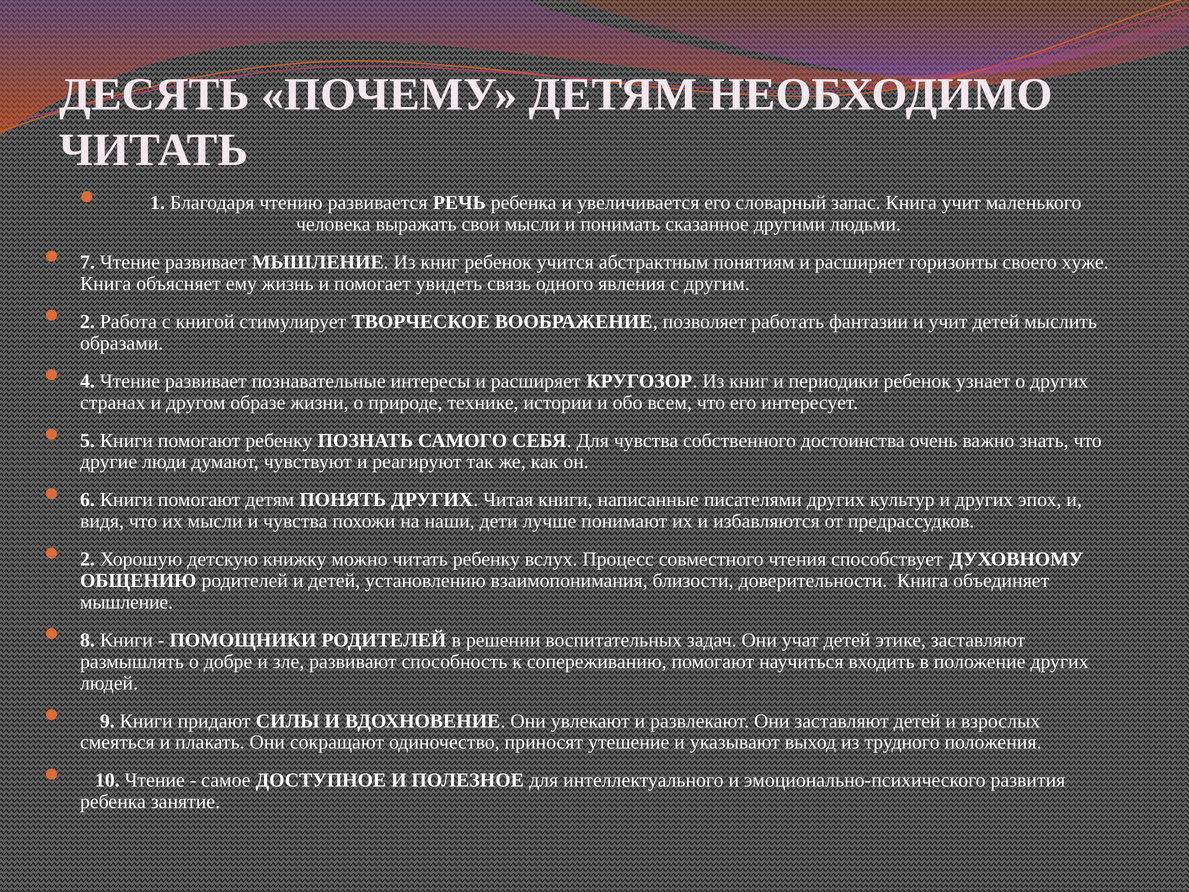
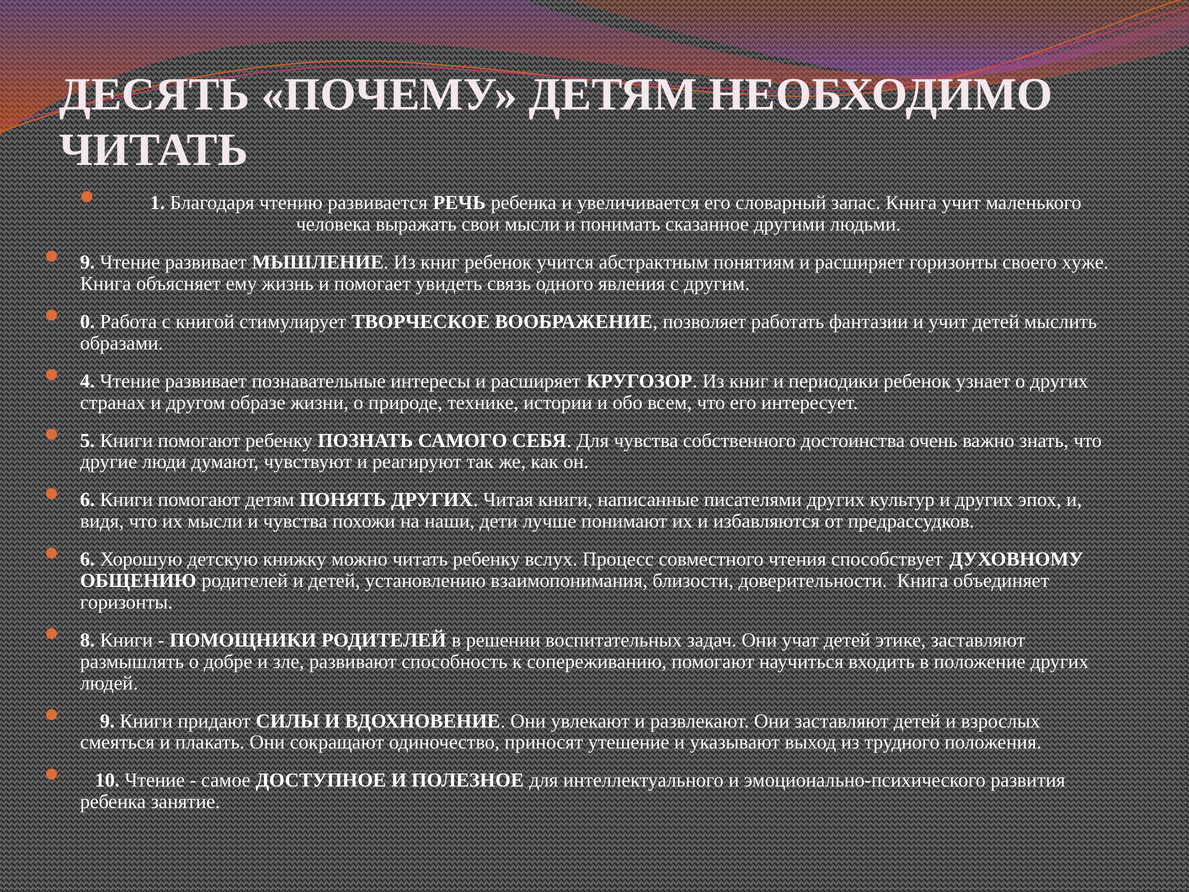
7 at (88, 262): 7 -> 9
2 at (88, 322): 2 -> 0
2 at (88, 559): 2 -> 6
мышление at (126, 602): мышление -> горизонты
